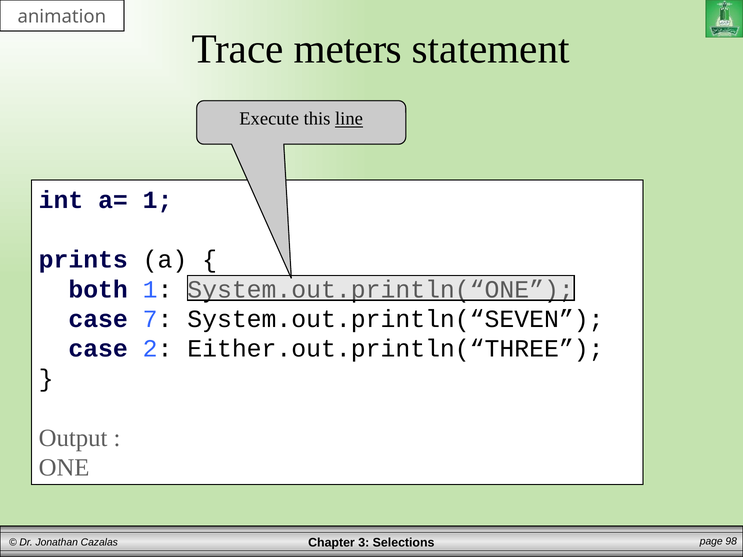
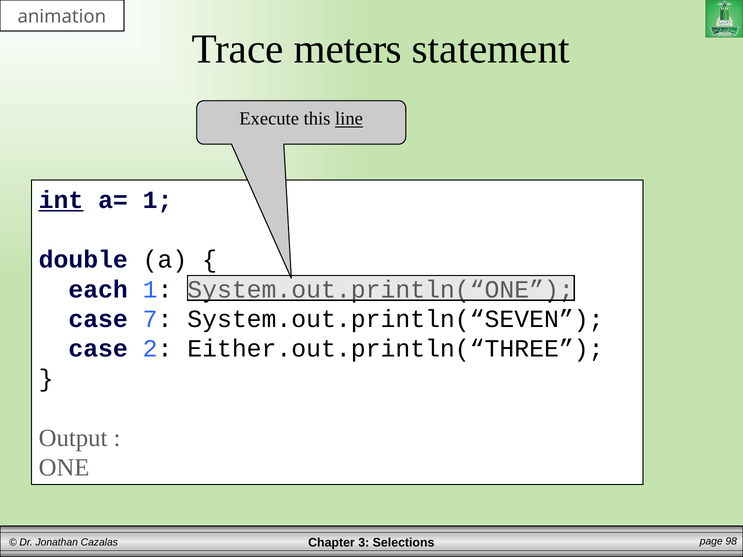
int underline: none -> present
prints: prints -> double
both: both -> each
